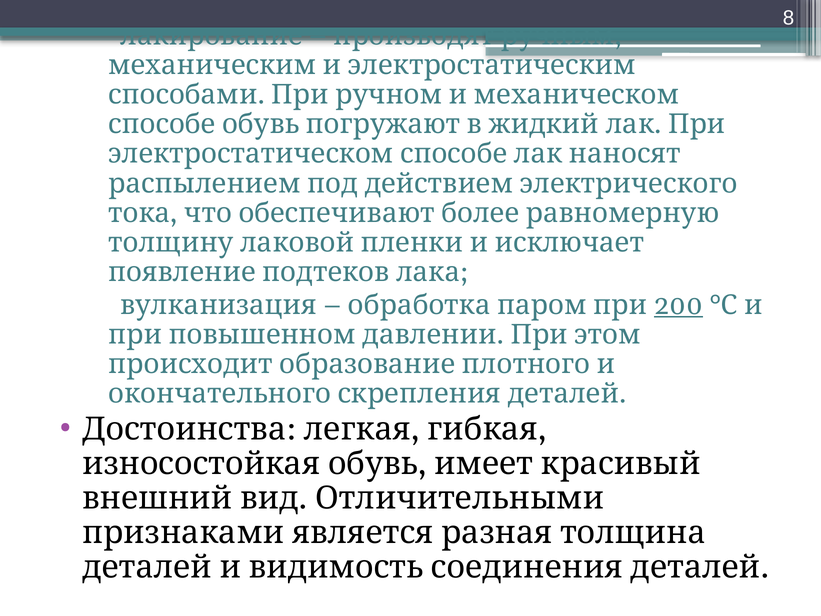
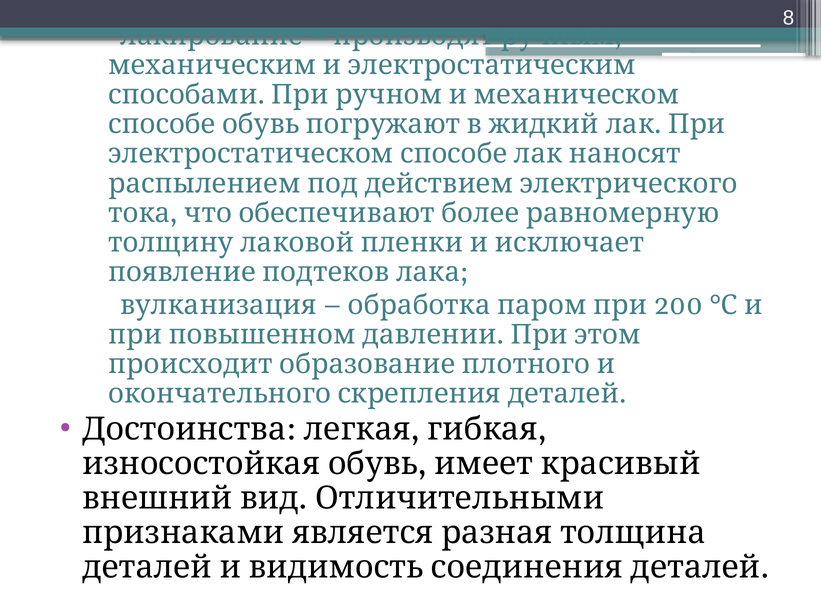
200 underline: present -> none
